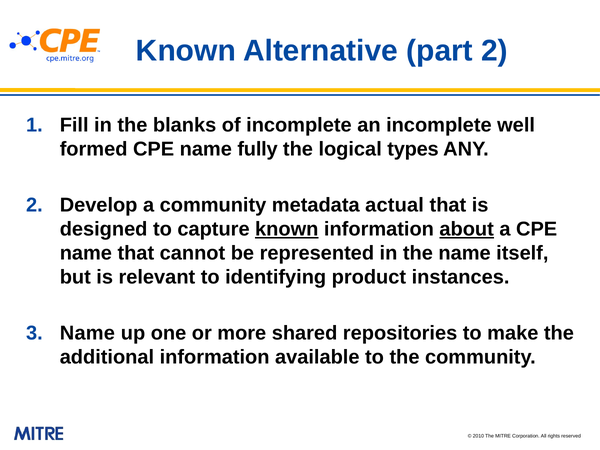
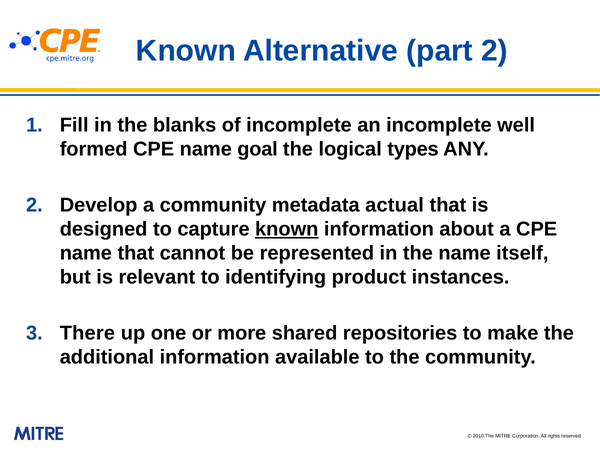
fully: fully -> goal
about underline: present -> none
Name at (87, 333): Name -> There
